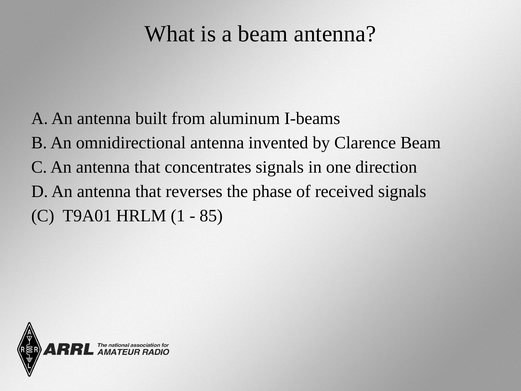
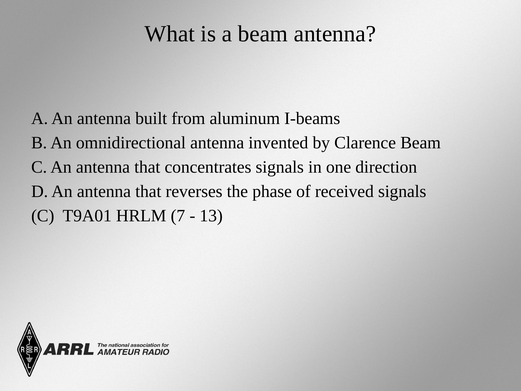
1: 1 -> 7
85: 85 -> 13
